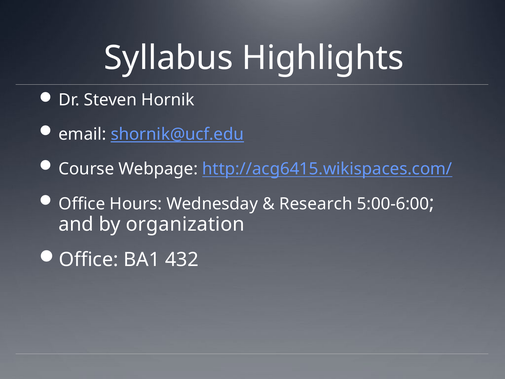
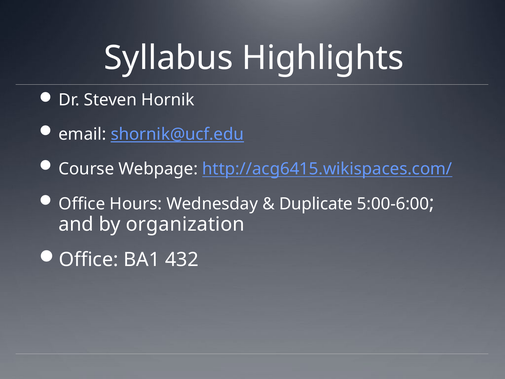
Research: Research -> Duplicate
